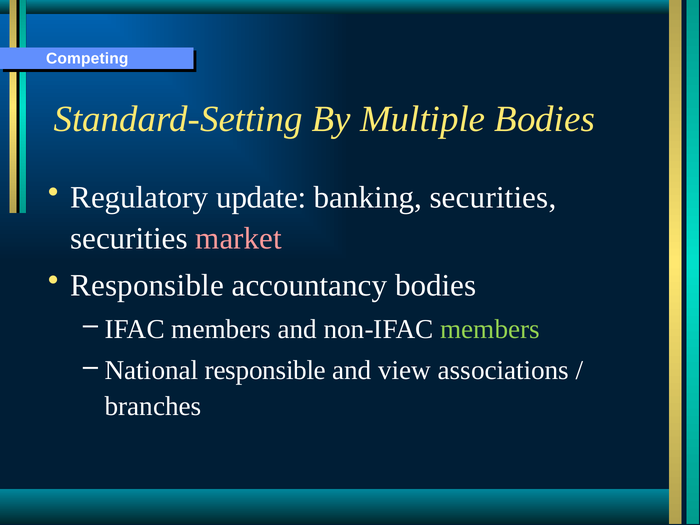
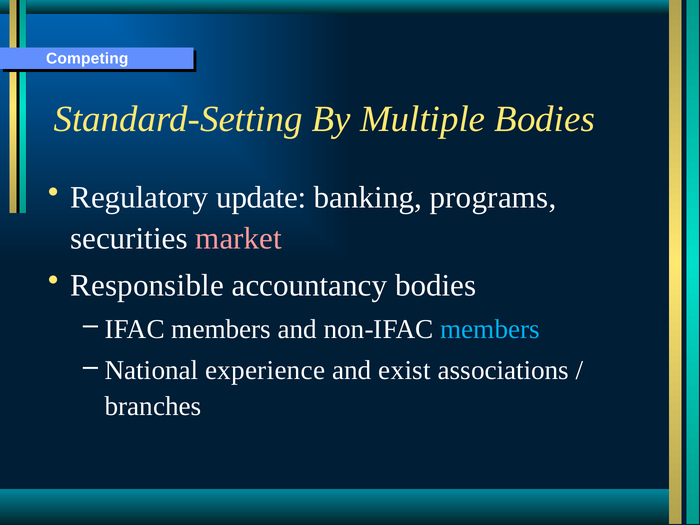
banking securities: securities -> programs
members at (490, 329) colour: light green -> light blue
National responsible: responsible -> experience
view: view -> exist
